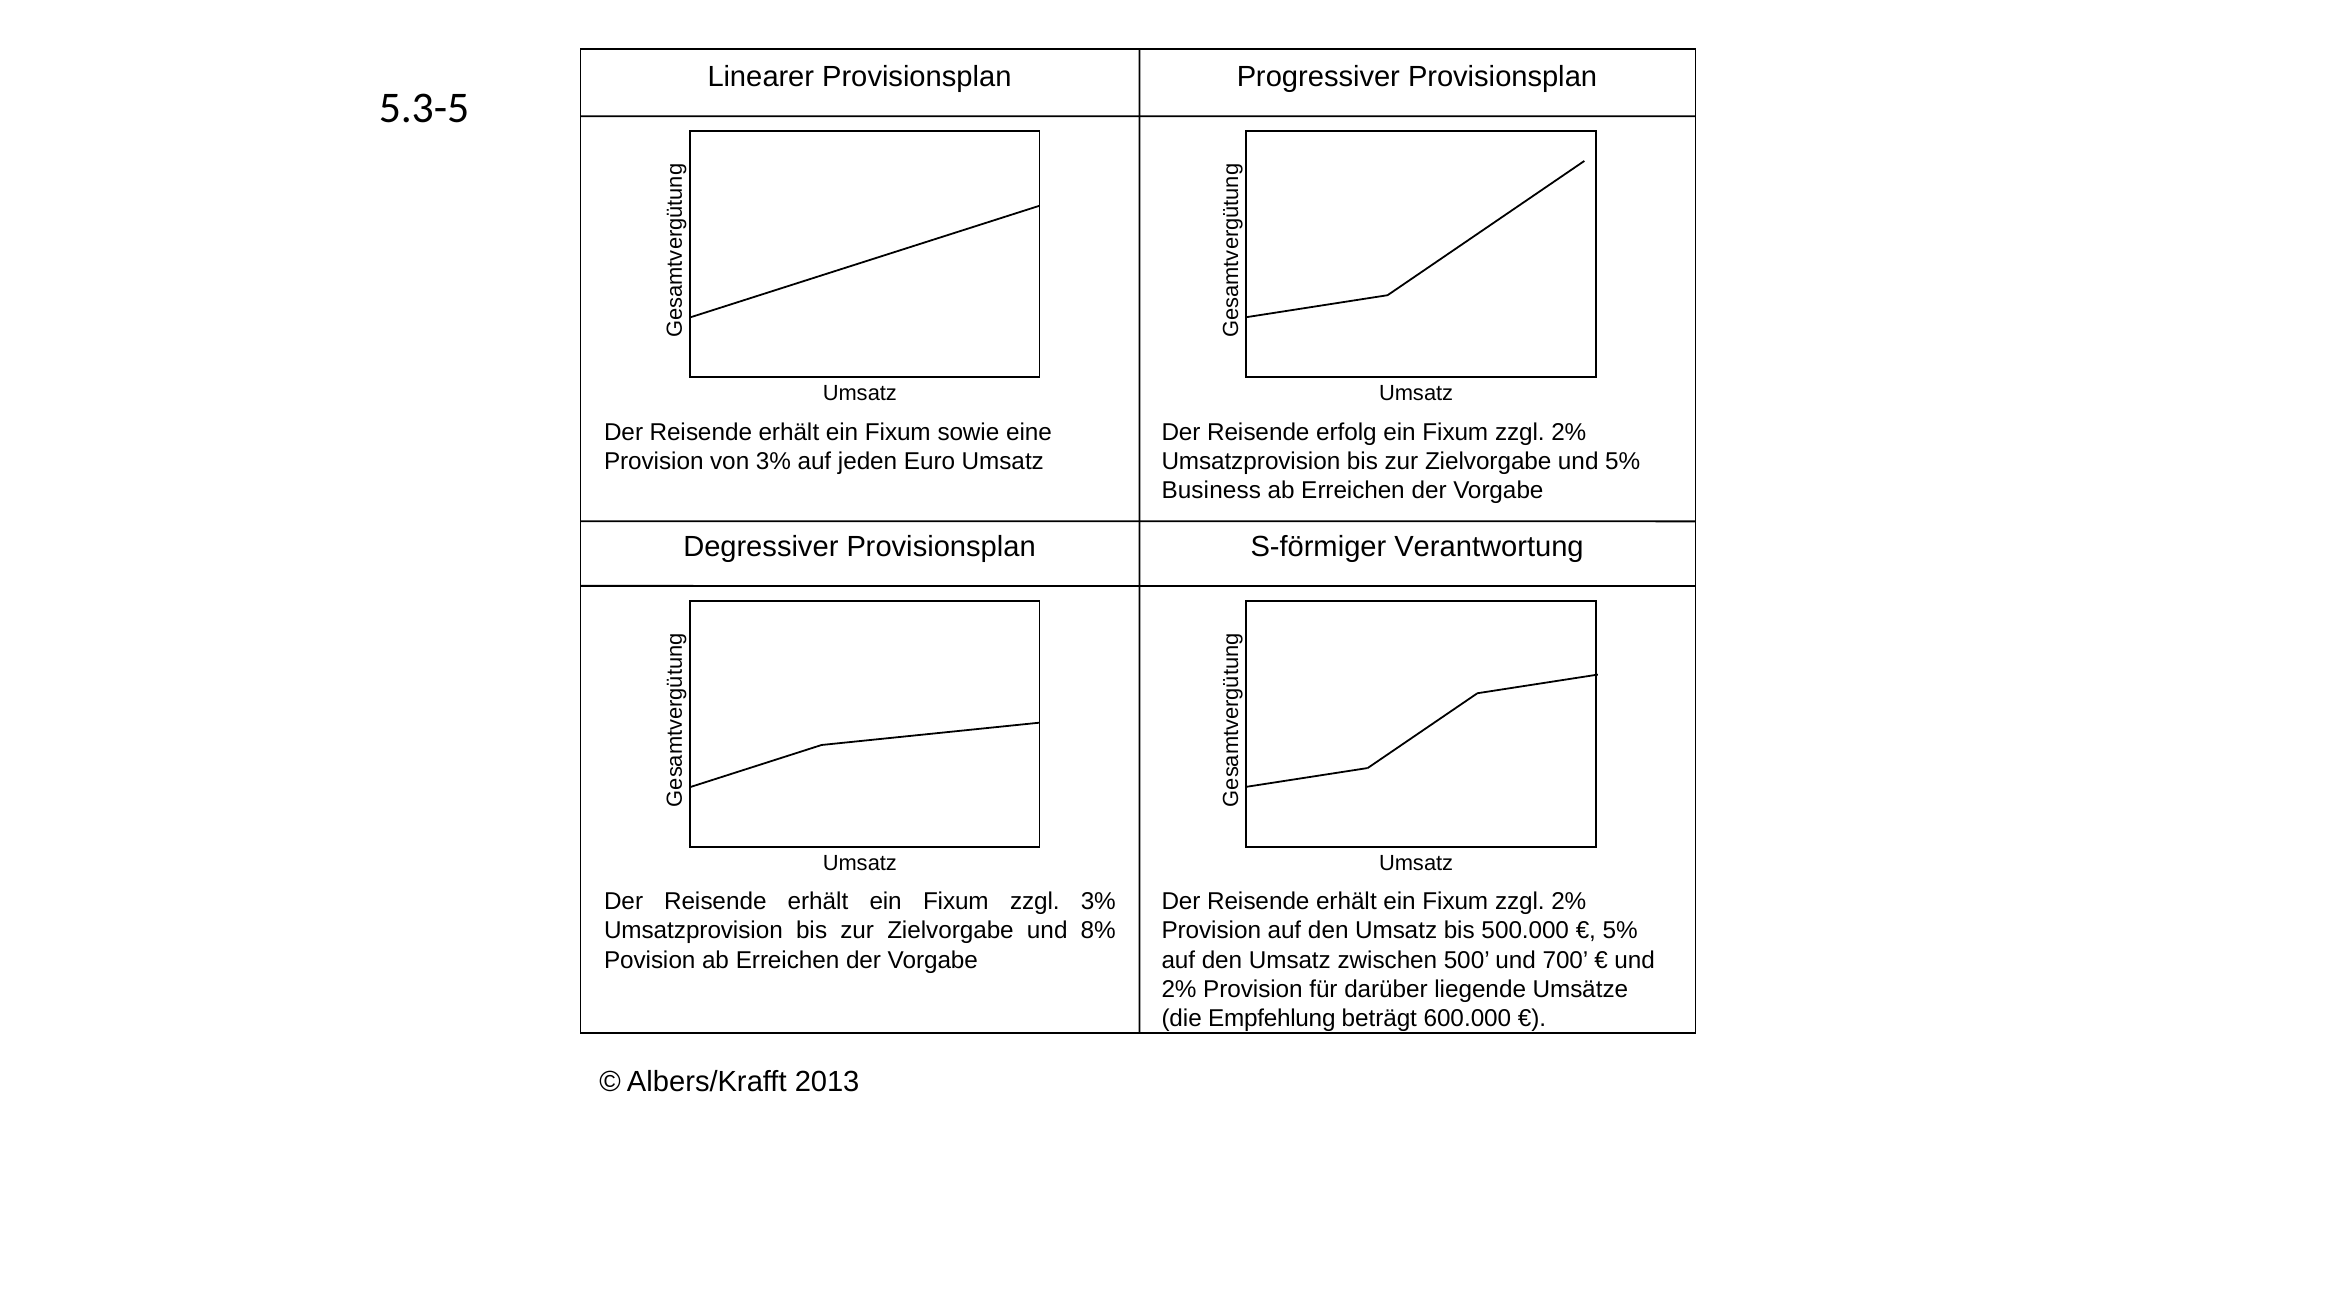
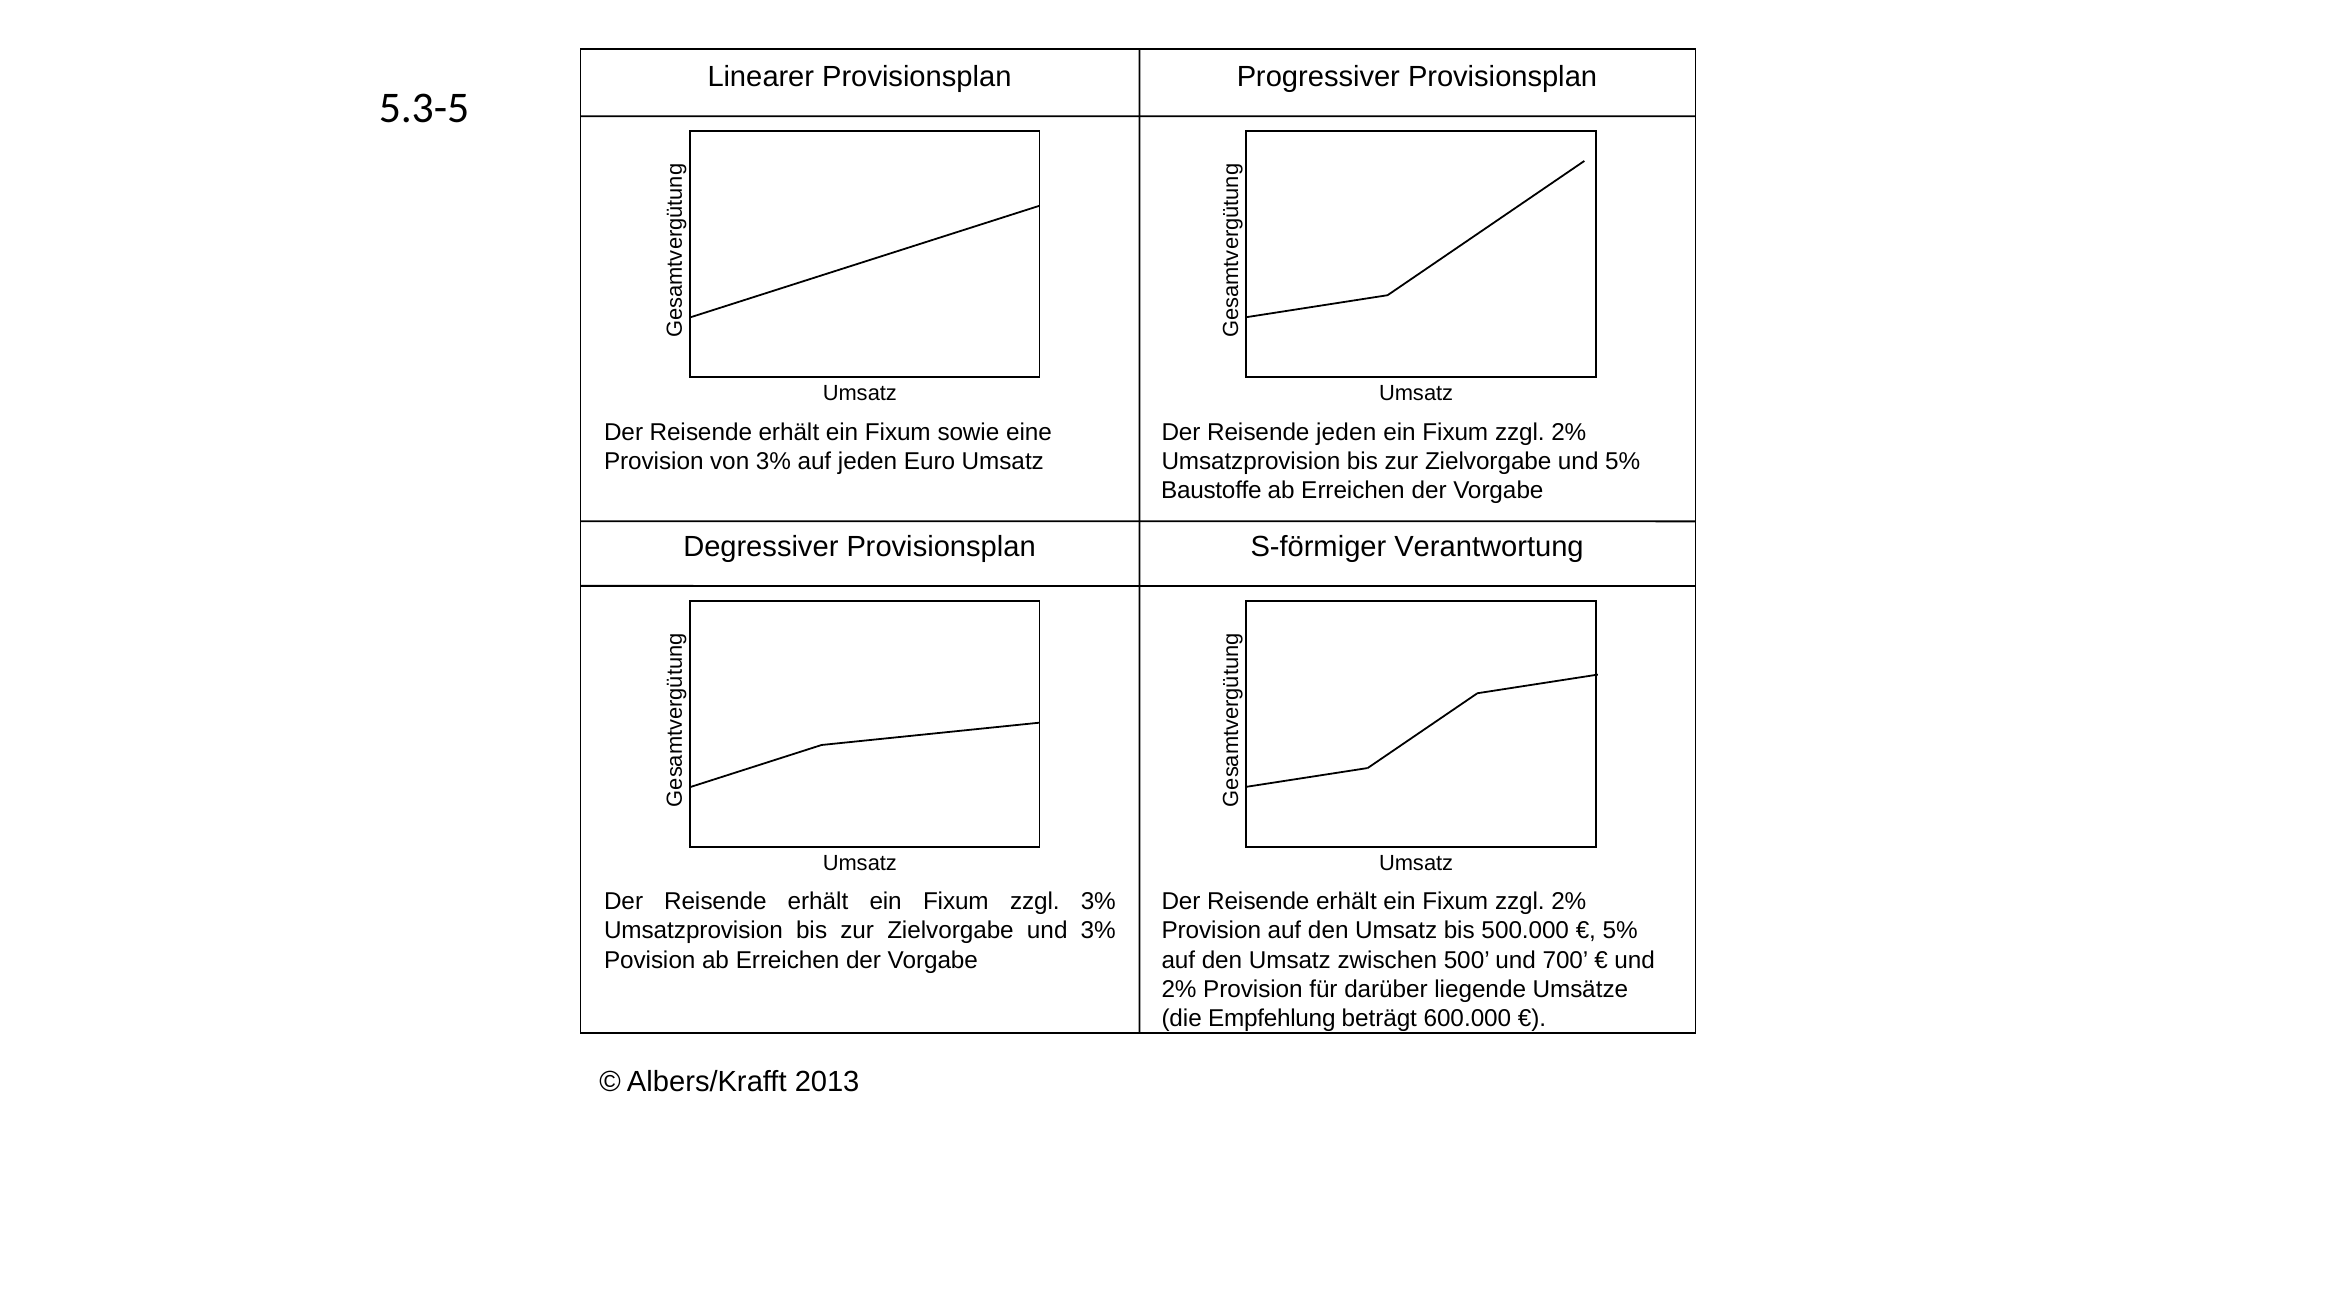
Reisende erfolg: erfolg -> jeden
Business: Business -> Baustoffe
und 8%: 8% -> 3%
